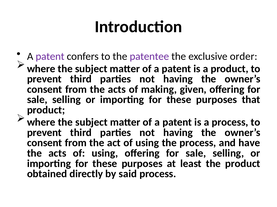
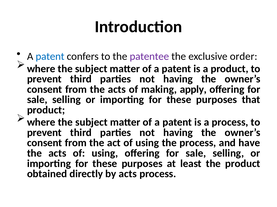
patent at (50, 57) colour: purple -> blue
given: given -> apply
by said: said -> acts
